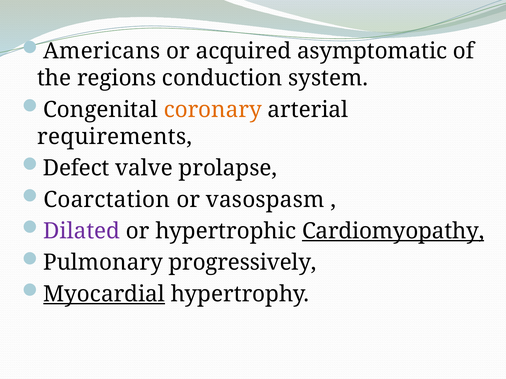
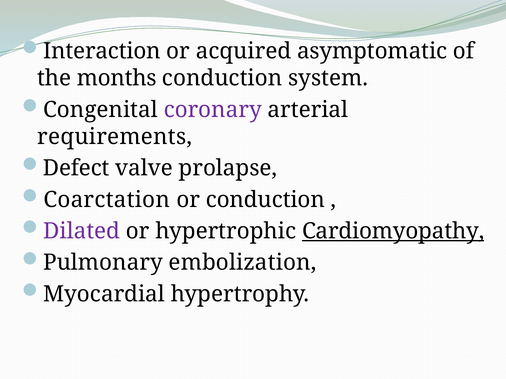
Americans: Americans -> Interaction
regions: regions -> months
coronary colour: orange -> purple
or vasospasm: vasospasm -> conduction
progressively: progressively -> embolization
Myocardial underline: present -> none
